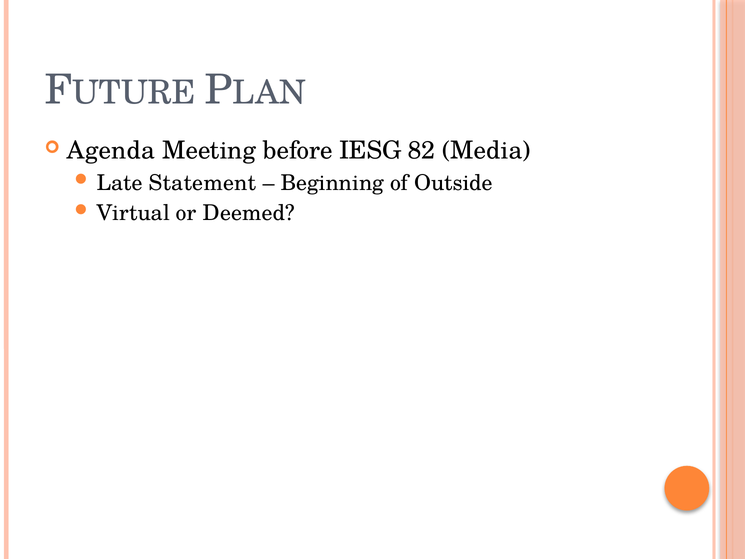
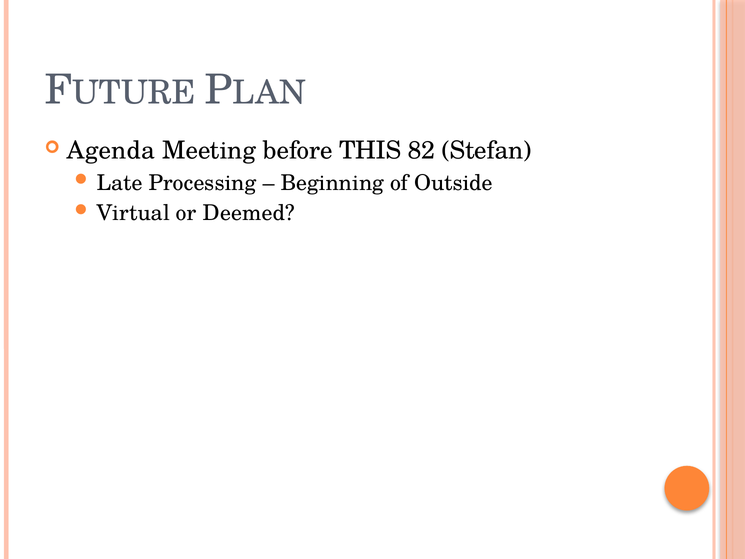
IESG: IESG -> THIS
Media: Media -> Stefan
Statement: Statement -> Processing
